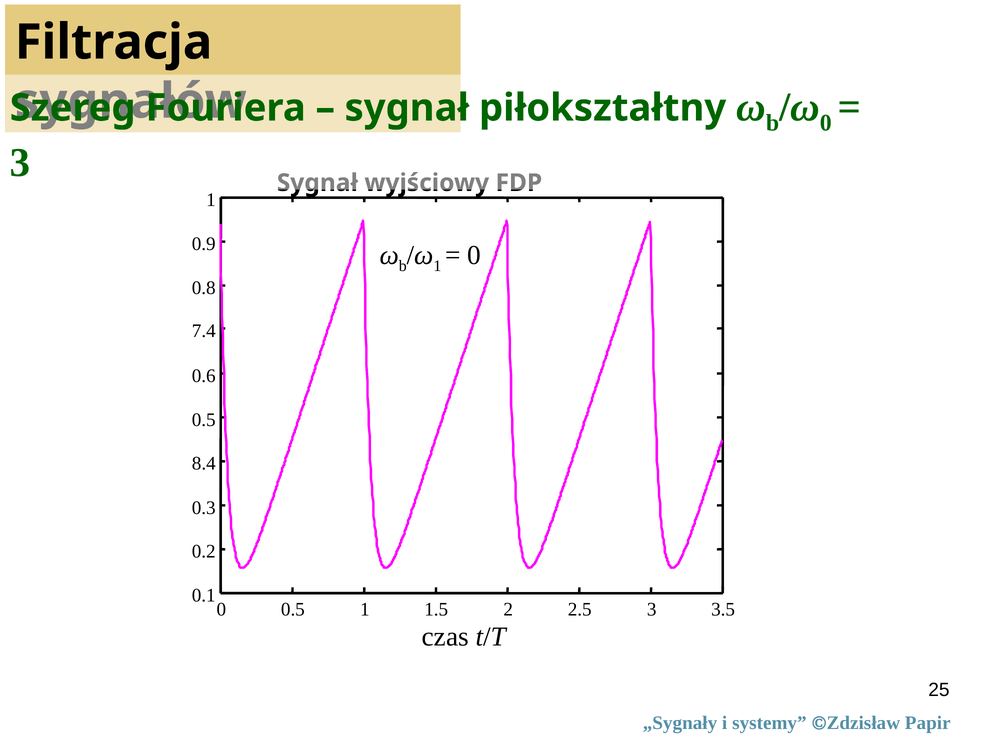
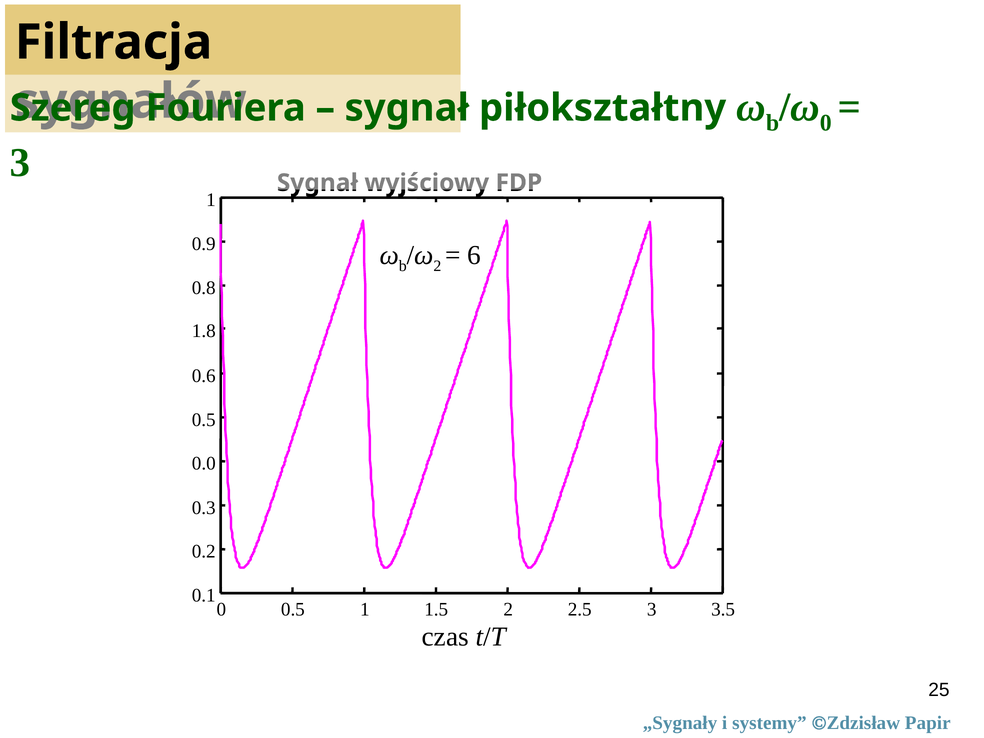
1 at (437, 266): 1 -> 2
0 at (474, 255): 0 -> 6
7.4: 7.4 -> 1.8
8.4: 8.4 -> 0.0
